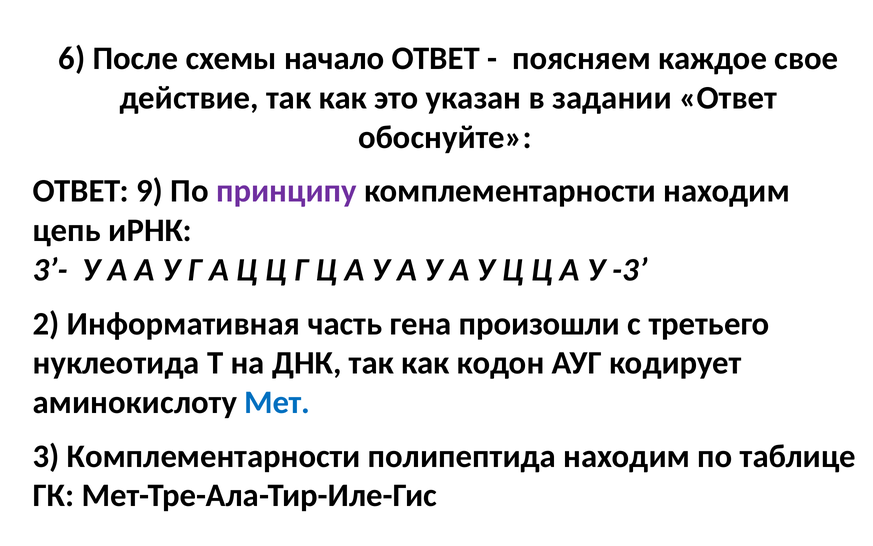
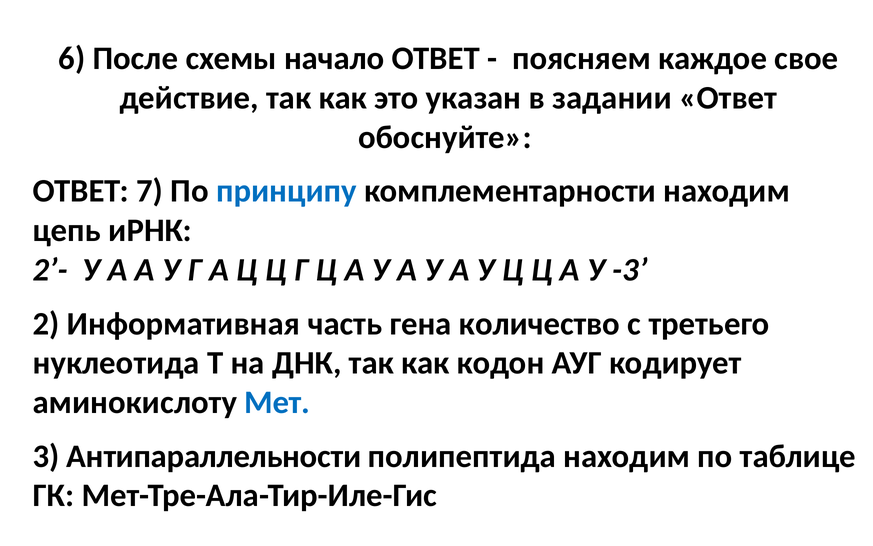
9: 9 -> 7
принципу colour: purple -> blue
3’-: 3’- -> 2’-
произошли: произошли -> количество
3 Комплементарности: Комплементарности -> Антипараллельности
